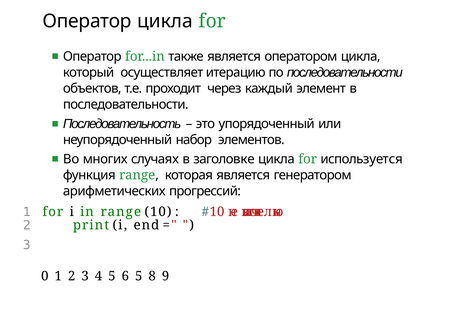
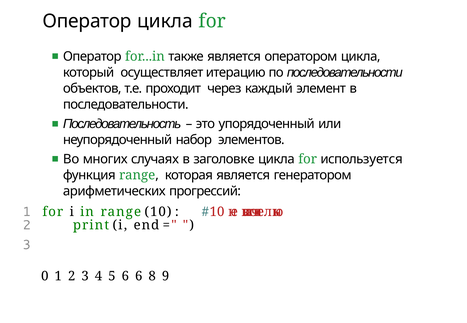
6 5: 5 -> 6
